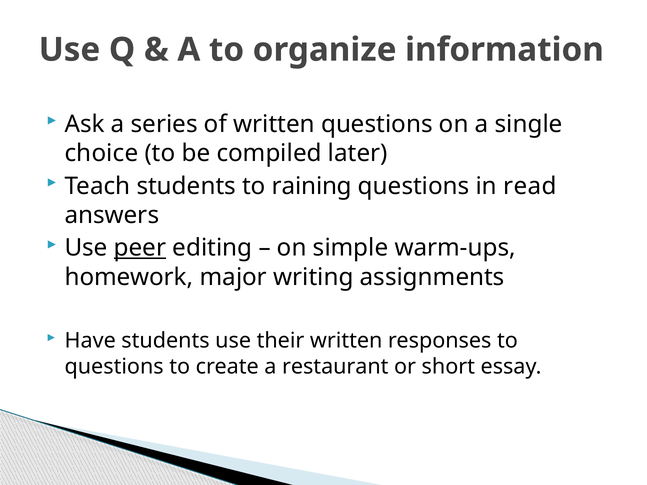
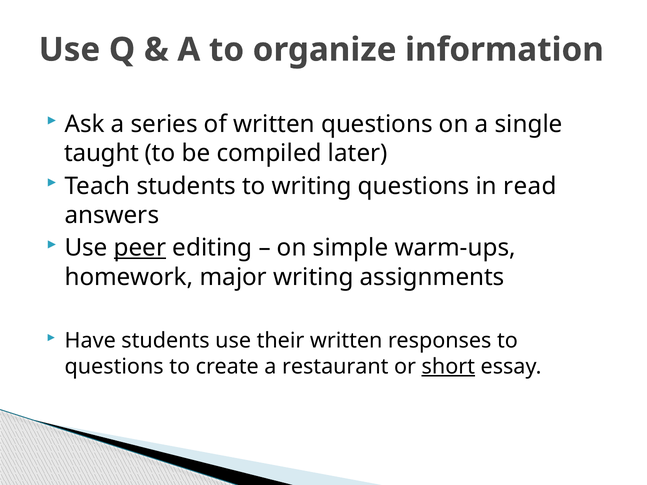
choice: choice -> taught
to raining: raining -> writing
short underline: none -> present
